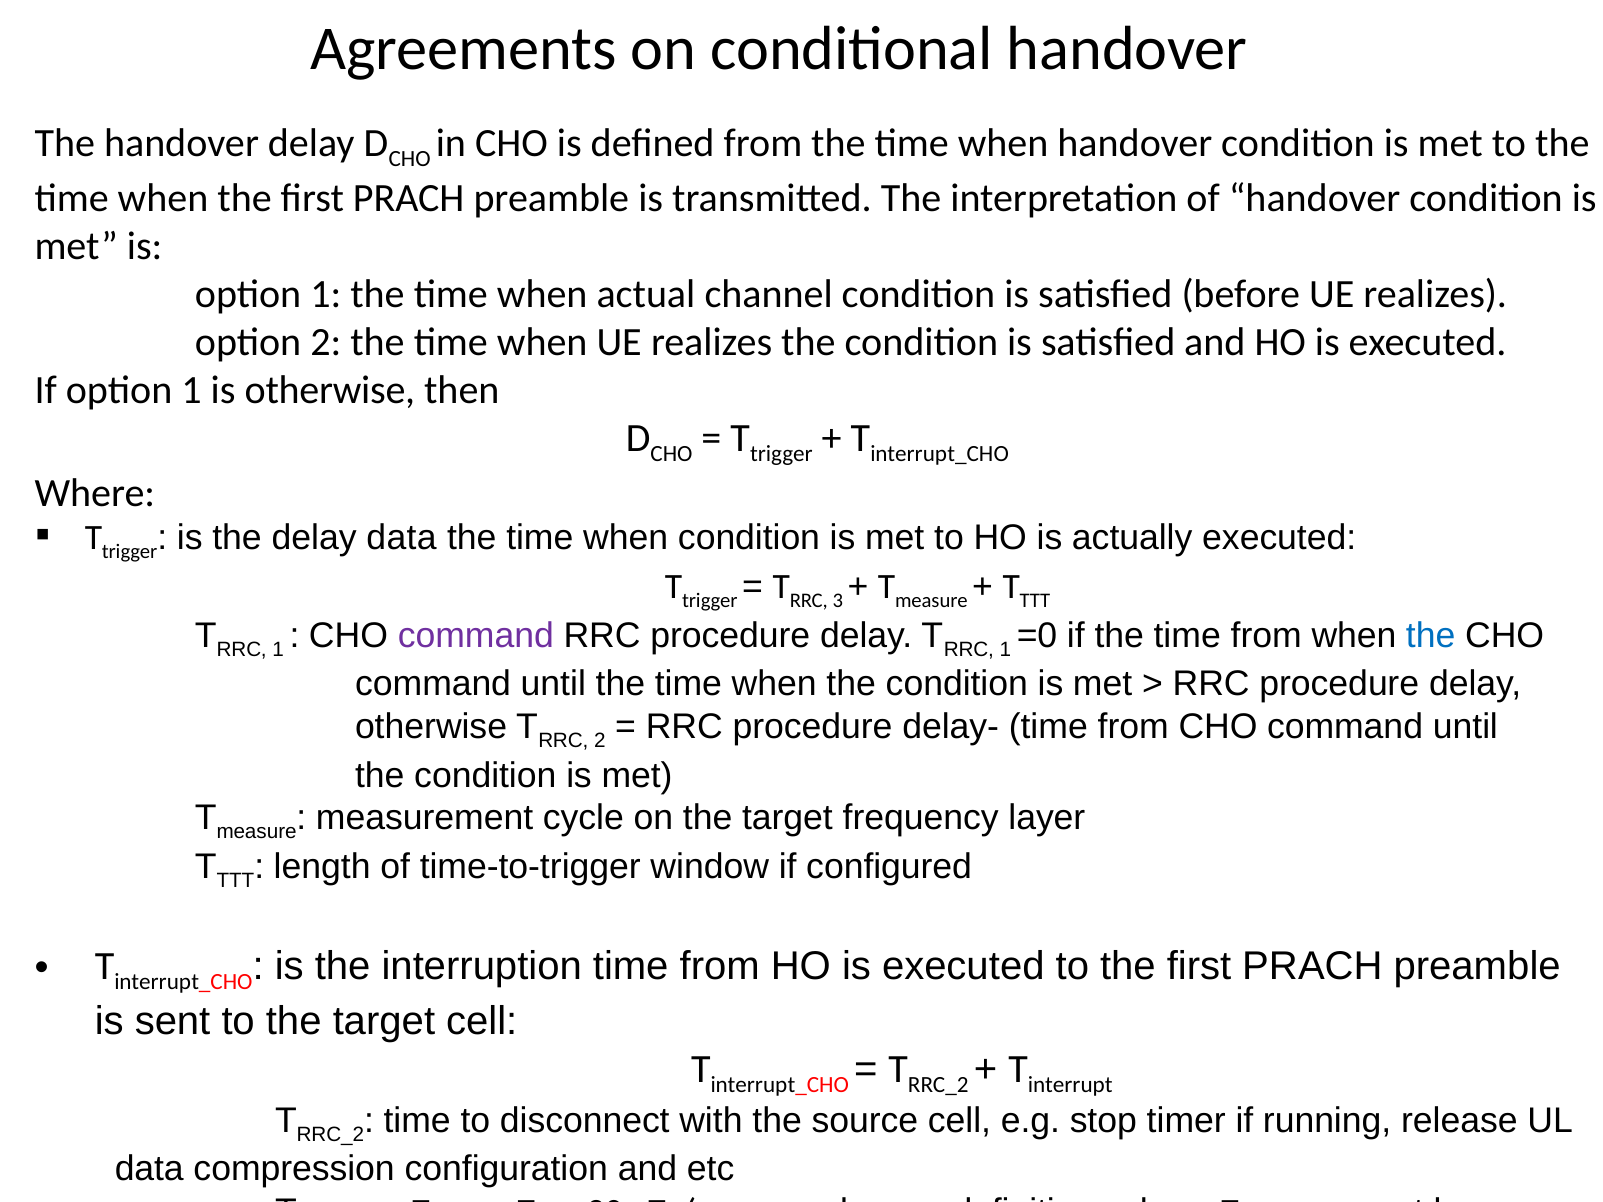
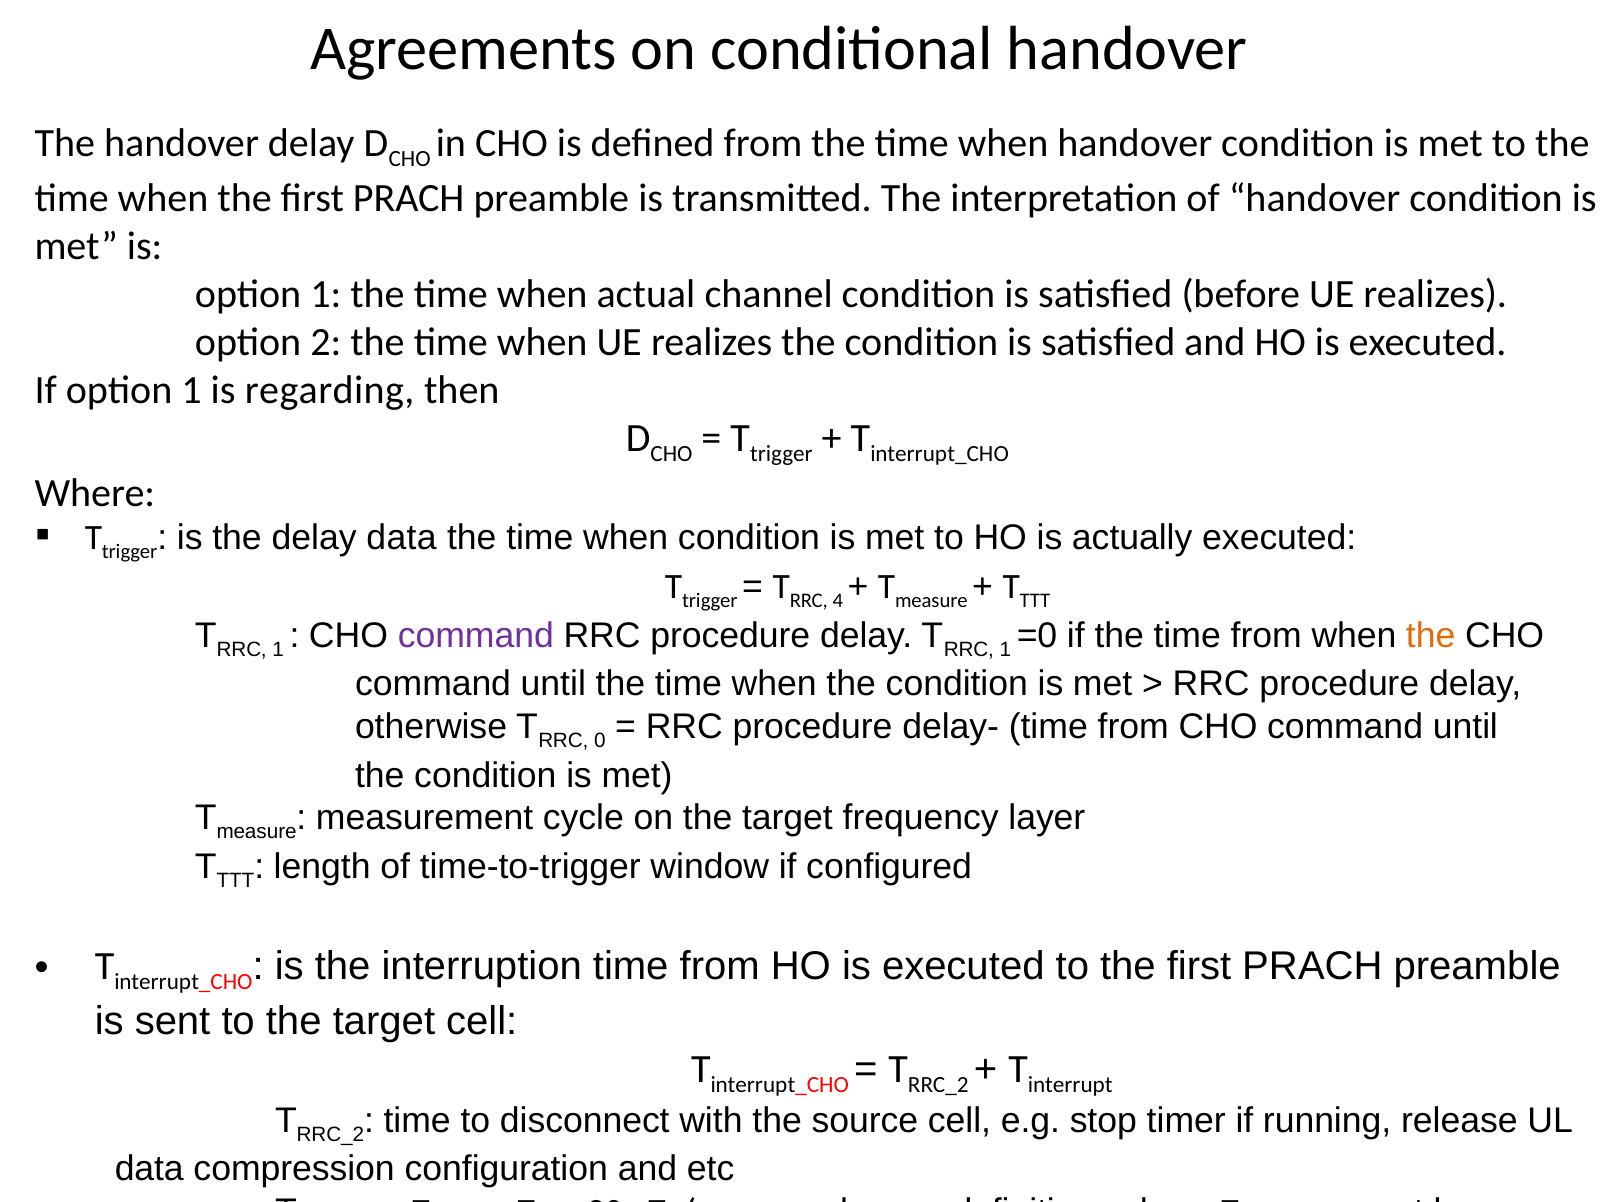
is otherwise: otherwise -> regarding
3: 3 -> 4
the at (1431, 636) colour: blue -> orange
RRC 2: 2 -> 0
